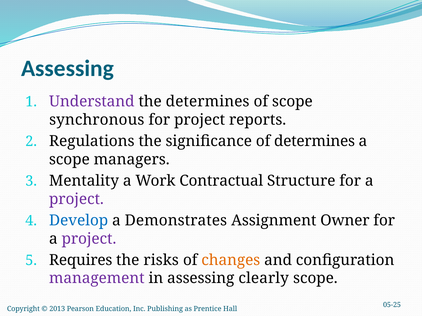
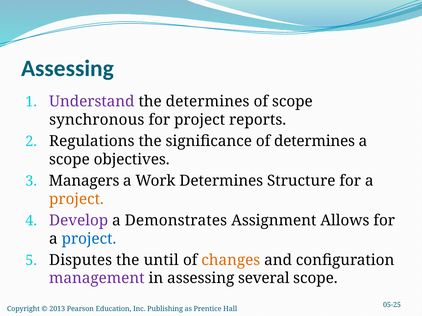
managers: managers -> objectives
Mentality: Mentality -> Managers
Work Contractual: Contractual -> Determines
project at (76, 199) colour: purple -> orange
Develop colour: blue -> purple
Owner: Owner -> Allows
project at (89, 239) colour: purple -> blue
Requires: Requires -> Disputes
risks: risks -> until
clearly: clearly -> several
